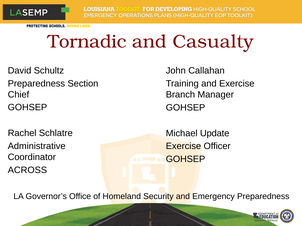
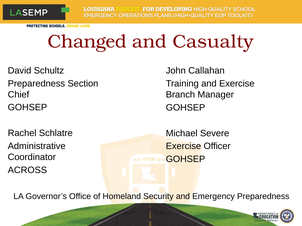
Tornadic: Tornadic -> Changed
Update: Update -> Severe
